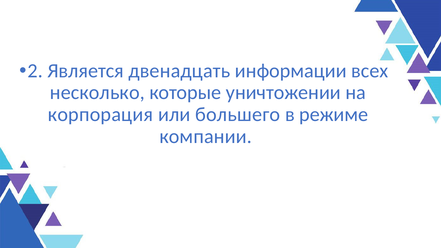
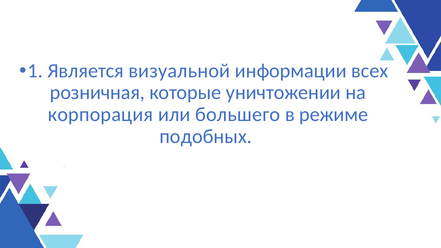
2: 2 -> 1
двенадцать: двенадцать -> визуальной
несколько: несколько -> розничная
компании: компании -> подобных
